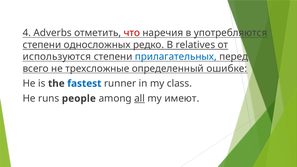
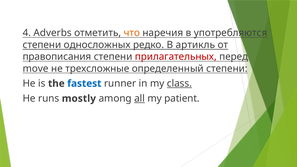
что colour: red -> orange
relatives: relatives -> артикль
используются: используются -> правописания
прилагательных colour: blue -> red
всего: всего -> move
определенный ошибке: ошибке -> степени
class underline: none -> present
people: people -> mostly
имеют: имеют -> patient
